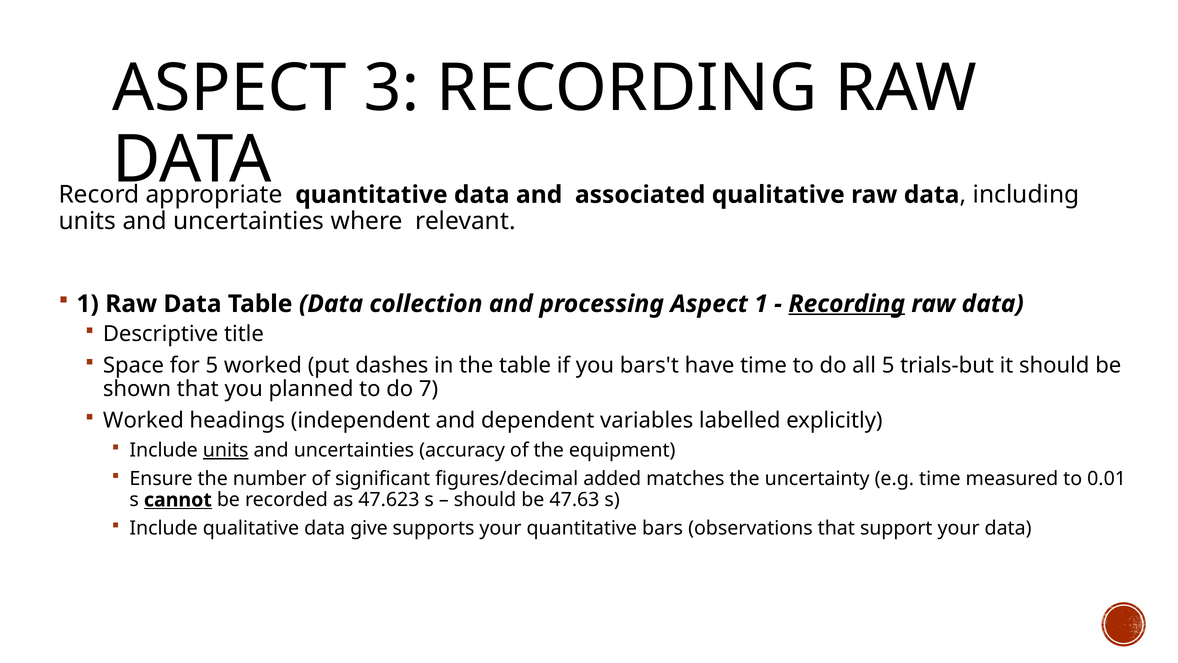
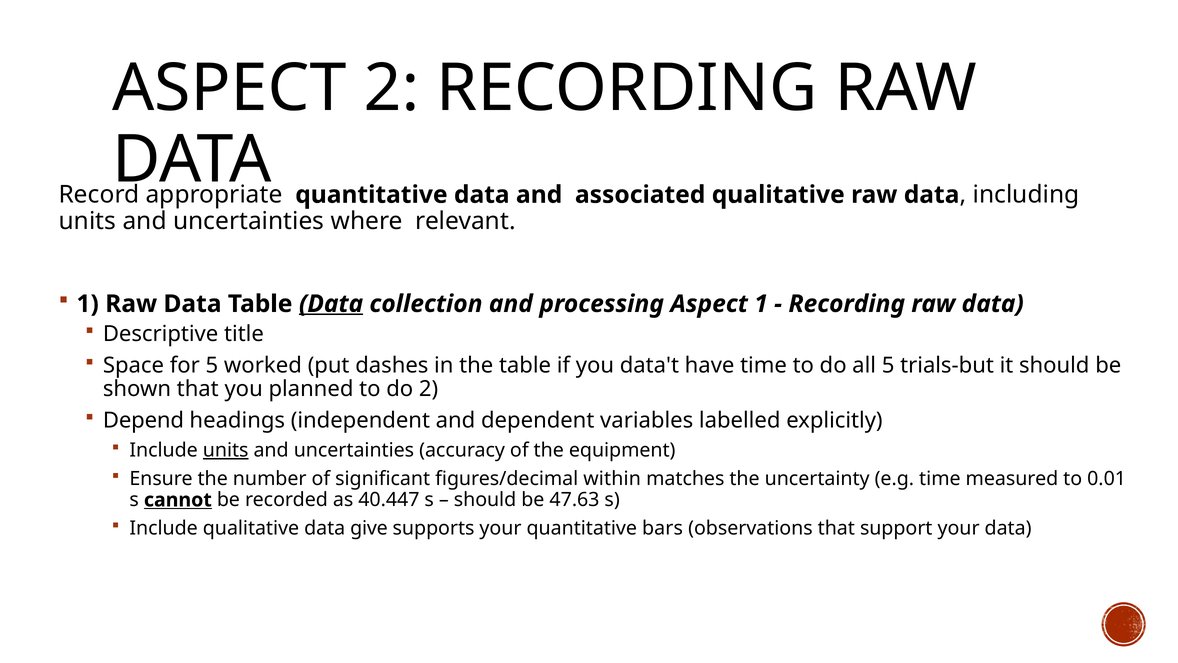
ASPECT 3: 3 -> 2
Data at (331, 304) underline: none -> present
Recording at (847, 304) underline: present -> none
bars't: bars't -> data't
do 7: 7 -> 2
Worked at (143, 420): Worked -> Depend
added: added -> within
47.623: 47.623 -> 40.447
